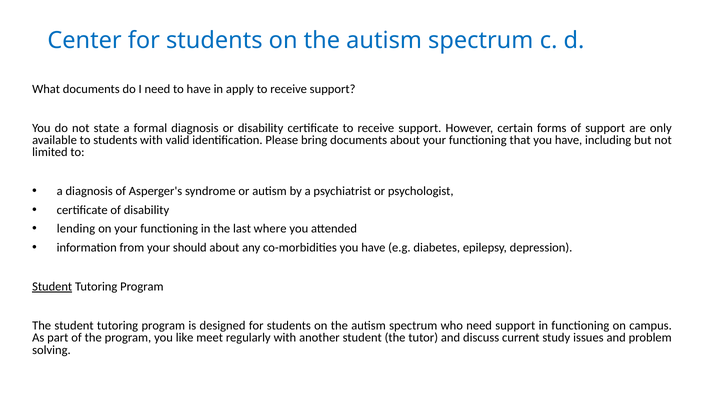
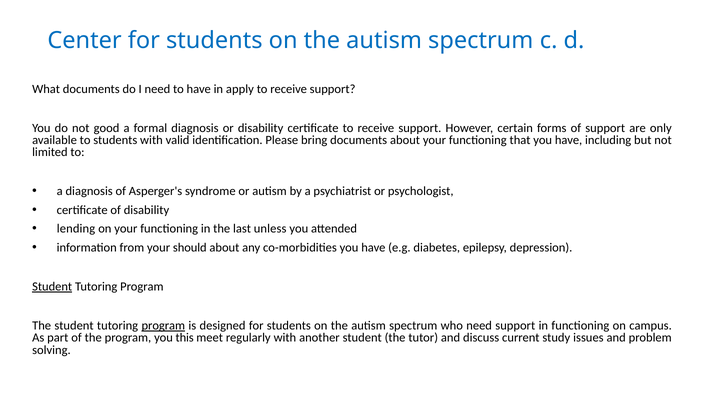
state: state -> good
where: where -> unless
program at (163, 325) underline: none -> present
like: like -> this
